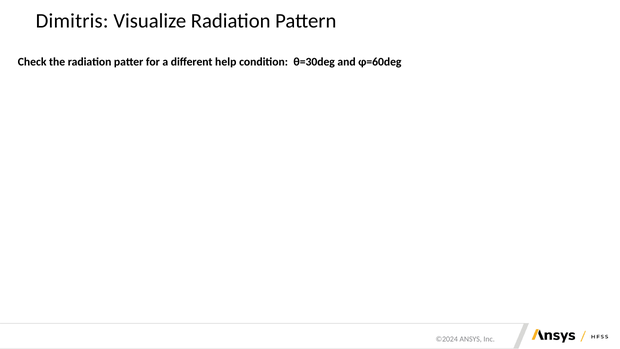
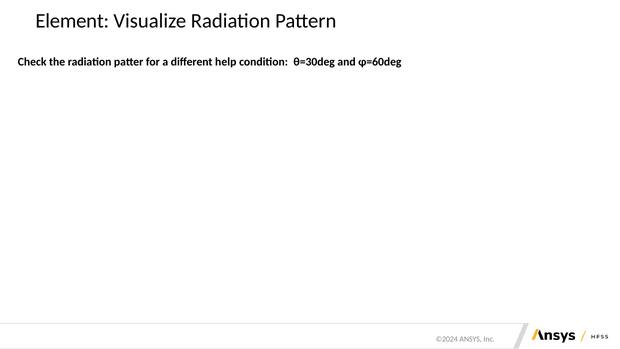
Dimitris: Dimitris -> Element
